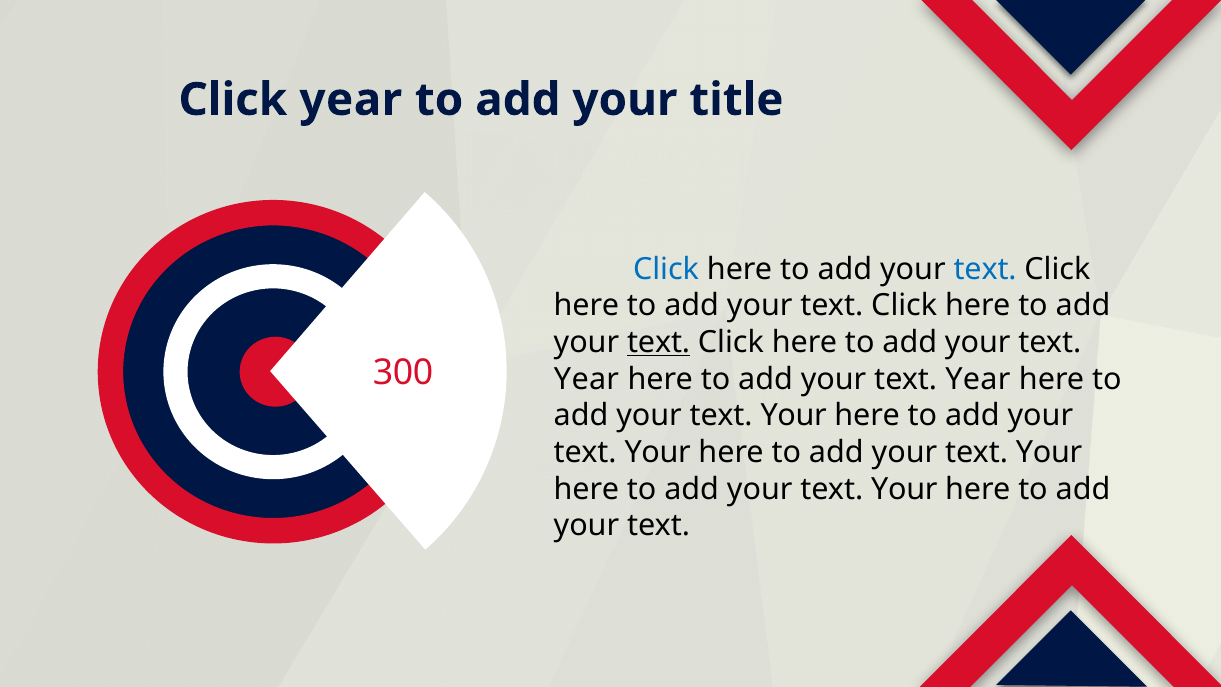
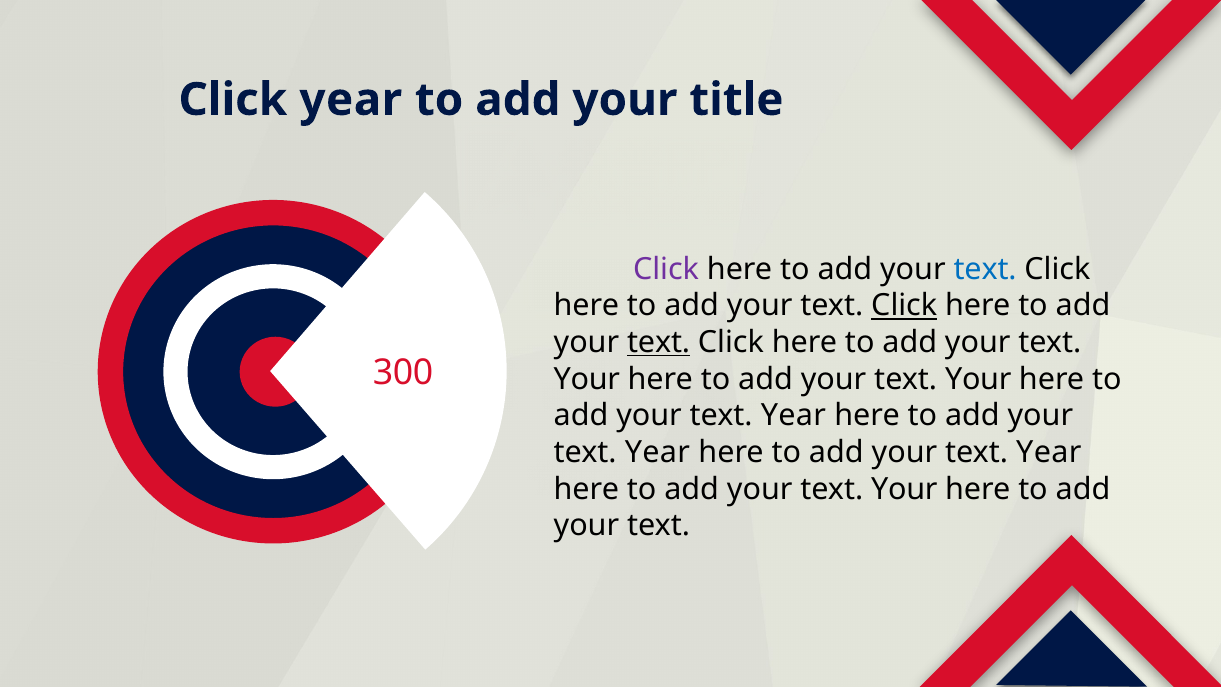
Click at (666, 269) colour: blue -> purple
Click at (904, 306) underline: none -> present
Year at (586, 379): Year -> Your
Year at (978, 379): Year -> Your
Your at (794, 416): Your -> Year
Your at (658, 452): Your -> Year
Your at (1049, 452): Your -> Year
